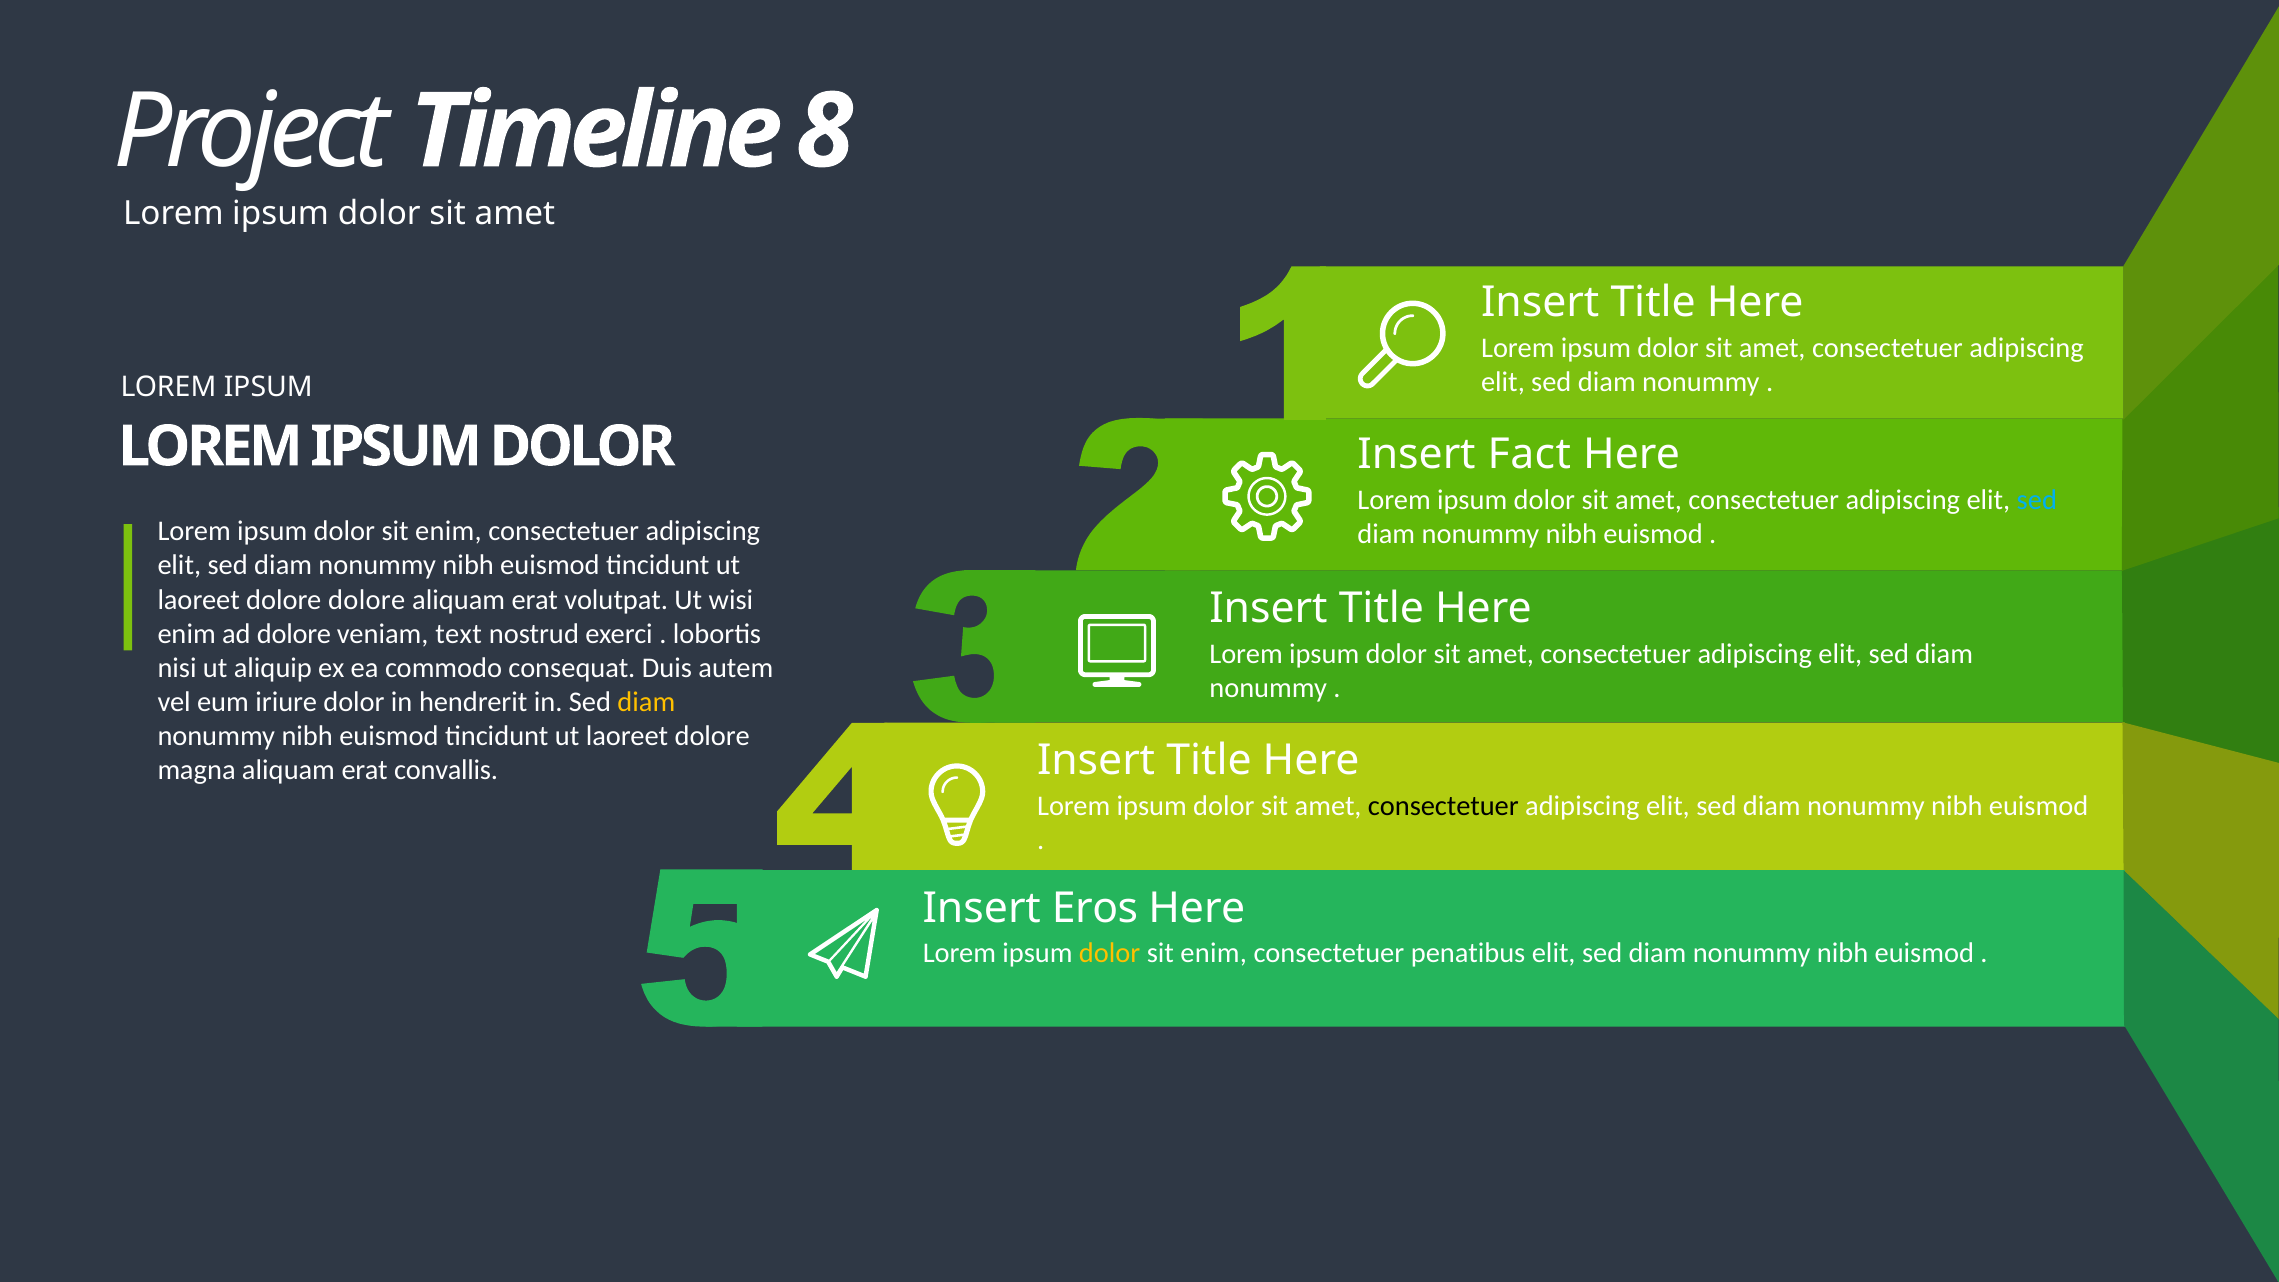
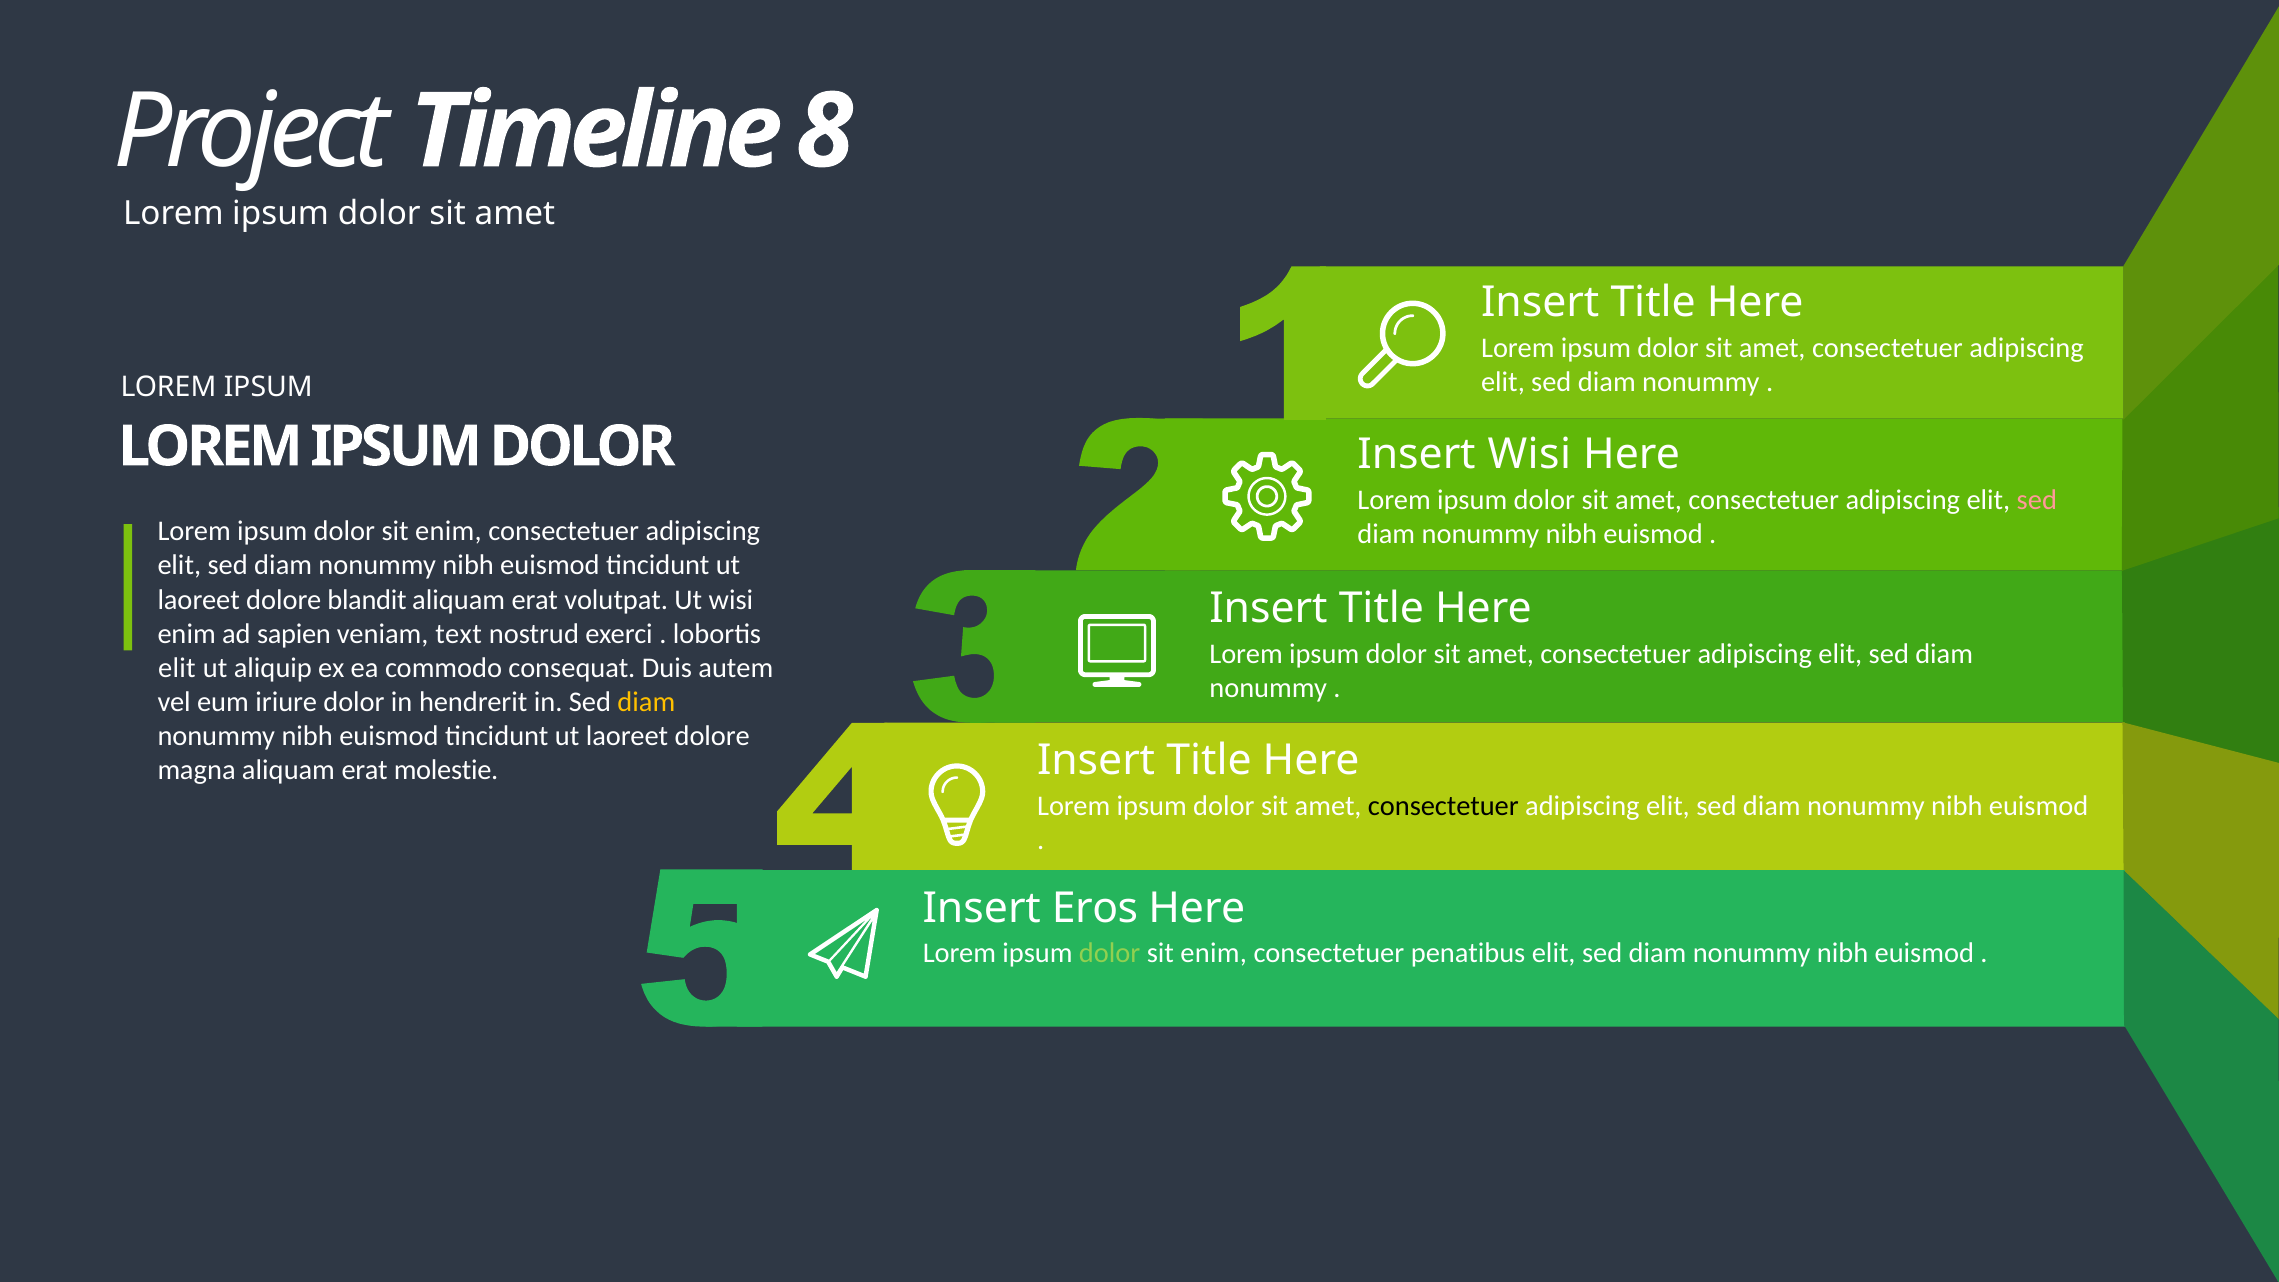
Insert Fact: Fact -> Wisi
sed at (2037, 500) colour: light blue -> pink
dolore dolore: dolore -> blandit
ad dolore: dolore -> sapien
nisi at (177, 668): nisi -> elit
convallis: convallis -> molestie
dolor at (1110, 953) colour: yellow -> light green
